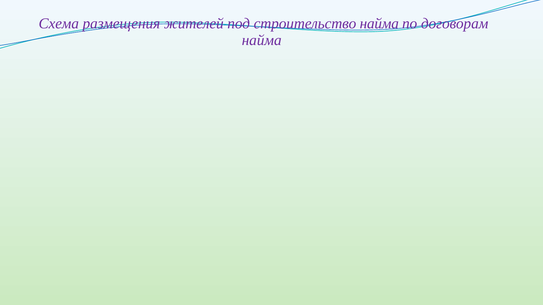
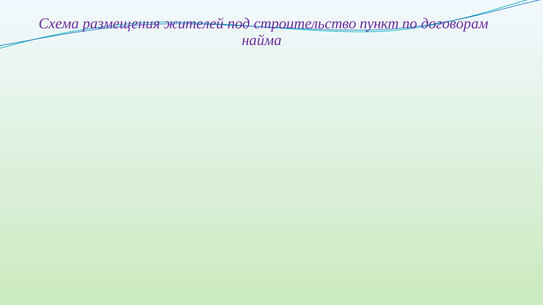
строительство найма: найма -> пункт
